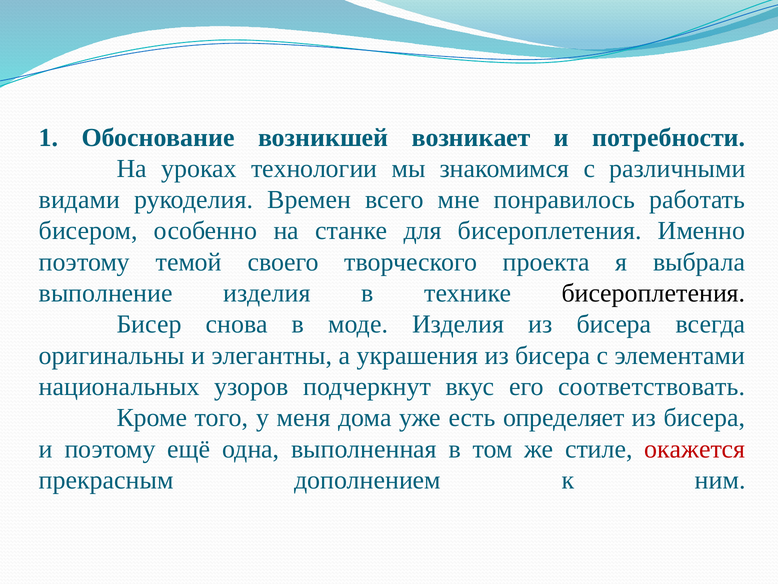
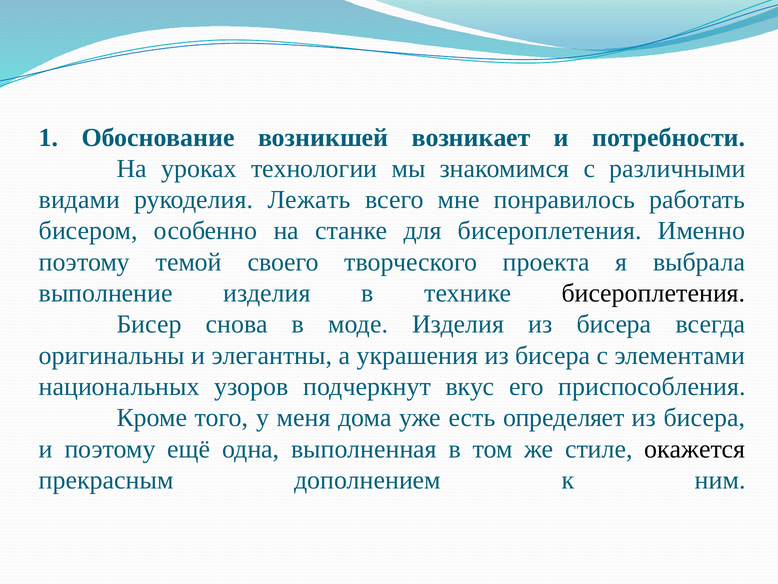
Времен: Времен -> Лежать
соответствовать: соответствовать -> приспособления
окажется colour: red -> black
